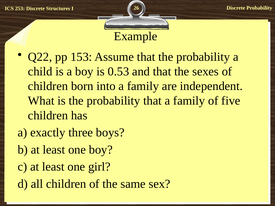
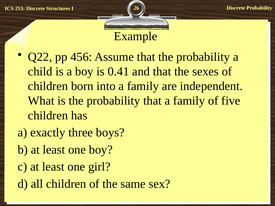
153: 153 -> 456
0.53: 0.53 -> 0.41
